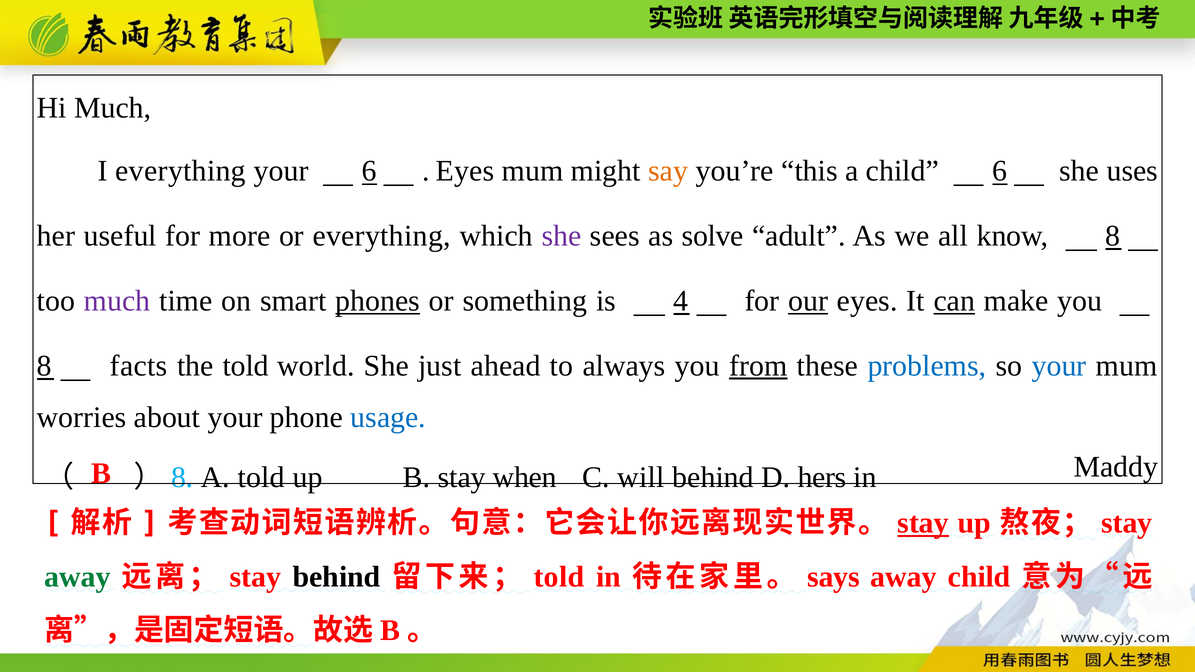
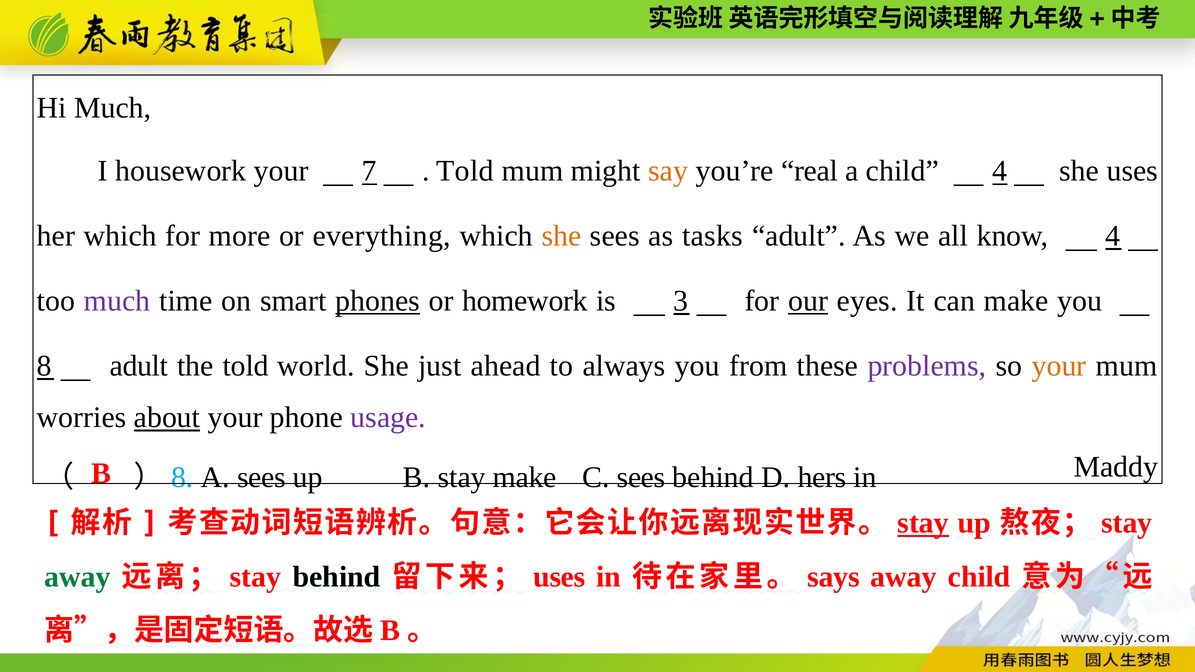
I everything: everything -> housework
your 6: 6 -> 7
Eyes at (465, 171): Eyes -> Told
this: this -> real
child 6: 6 -> 4
her useful: useful -> which
she at (561, 236) colour: purple -> orange
solve: solve -> tasks
know 8: 8 -> 4
something: something -> homework
4: 4 -> 3
can underline: present -> none
8 facts: facts -> adult
from underline: present -> none
problems colour: blue -> purple
your at (1059, 366) colour: blue -> orange
about underline: none -> present
usage colour: blue -> purple
A told: told -> sees
stay when: when -> make
C will: will -> sees
told at (559, 577): told -> uses
